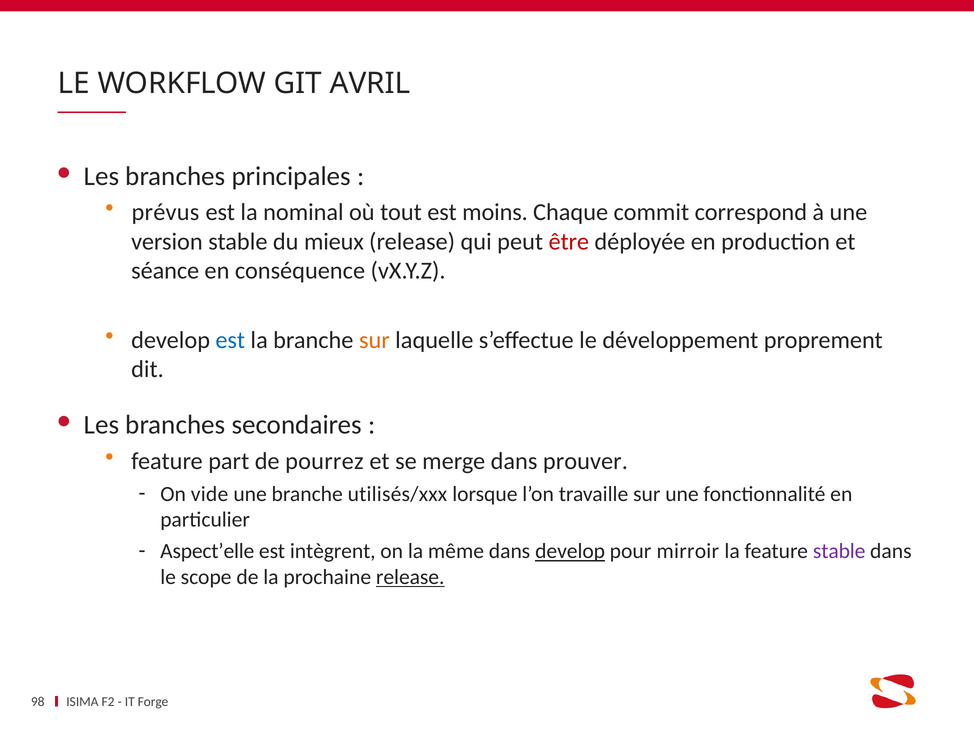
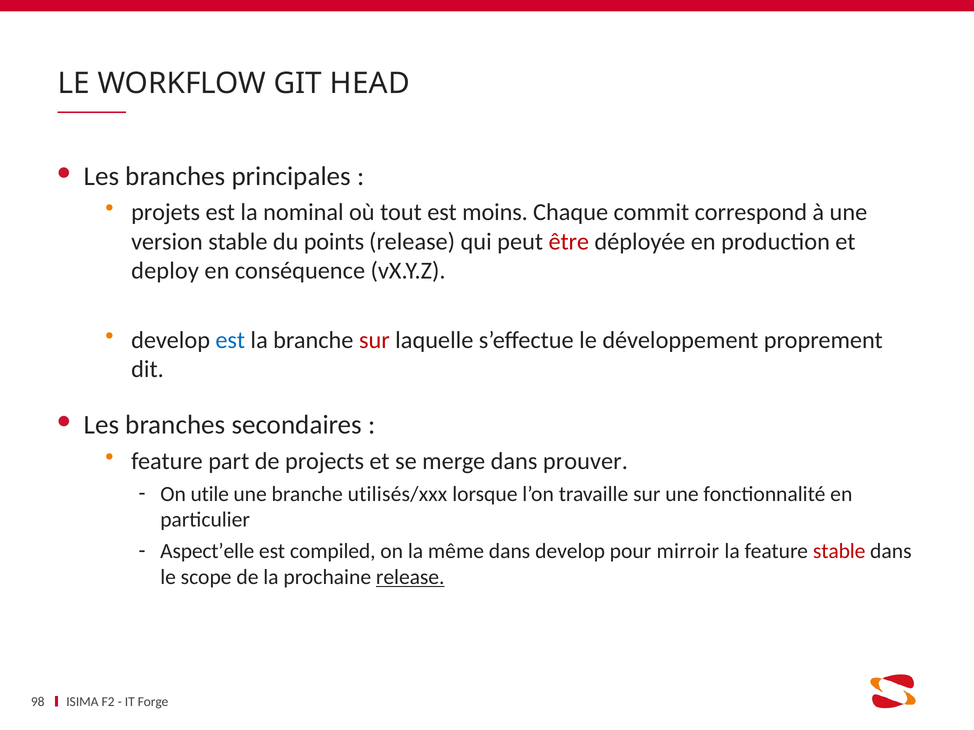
AVRIL: AVRIL -> HEAD
prévus: prévus -> projets
mieux: mieux -> points
séance: séance -> deploy
sur at (374, 340) colour: orange -> red
pourrez: pourrez -> projects
vide: vide -> utile
intègrent: intègrent -> compiled
develop at (570, 552) underline: present -> none
stable at (839, 552) colour: purple -> red
